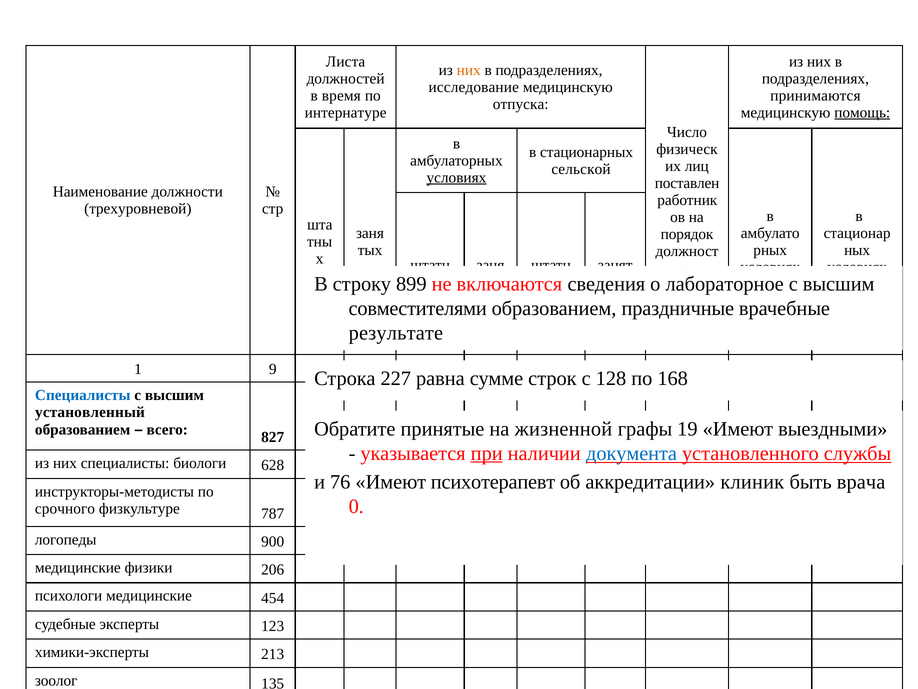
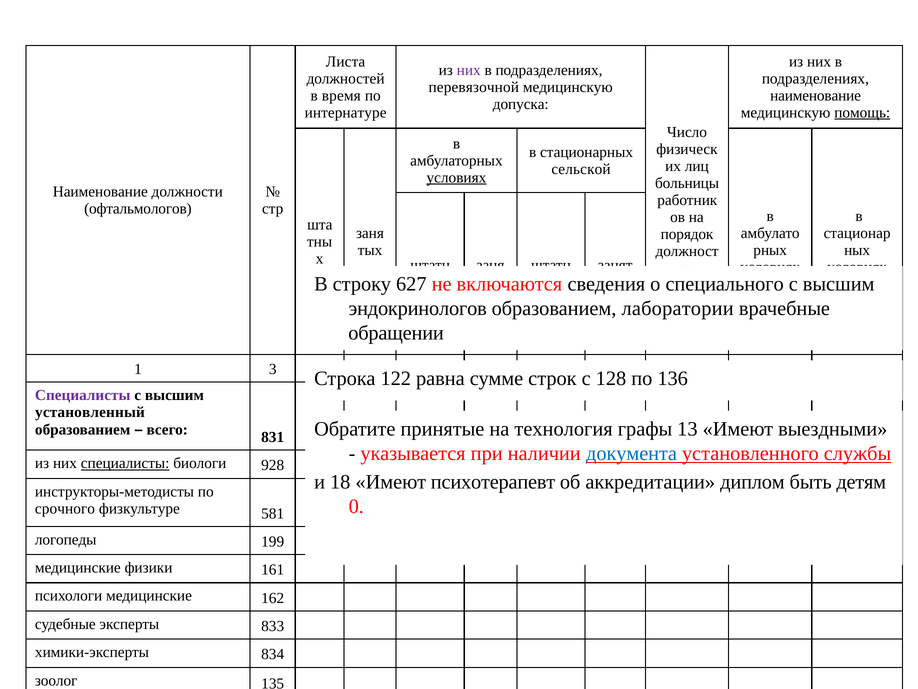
них at (469, 70) colour: orange -> purple
исследование: исследование -> перевязочной
принимаются at (815, 95): принимаются -> наименование
отпуска: отпуска -> допуска
поставлен: поставлен -> больницы
трехуровневой: трехуровневой -> офтальмологов
899: 899 -> 627
лабораторное: лабораторное -> специального
совместителями: совместителями -> эндокринологов
праздничные: праздничные -> лаборатории
результате: результате -> обращении
1 9: 9 -> 3
227: 227 -> 122
по 168: 168 -> 136
Специалисты at (83, 395) colour: blue -> purple
жизненной: жизненной -> технология
19: 19 -> 13
827: 827 -> 831
при underline: present -> none
специалисты at (125, 463) underline: none -> present
628: 628 -> 928
76: 76 -> 18
клиник: клиник -> диплом
врача: врача -> детям
787: 787 -> 581
900: 900 -> 199
206: 206 -> 161
454: 454 -> 162
123: 123 -> 833
213: 213 -> 834
